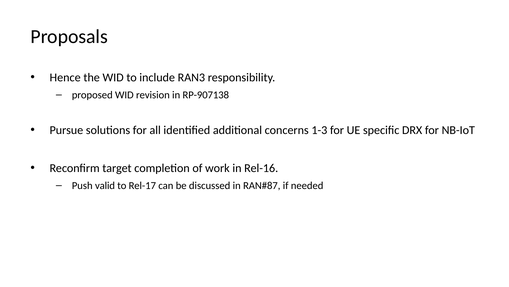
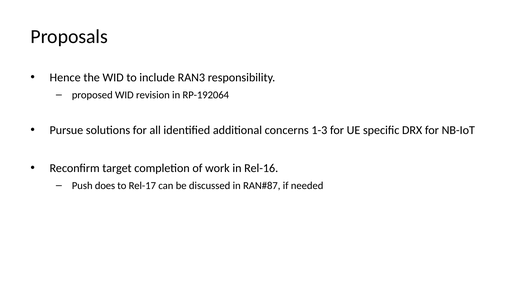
RP-907138: RP-907138 -> RP-192064
valid: valid -> does
